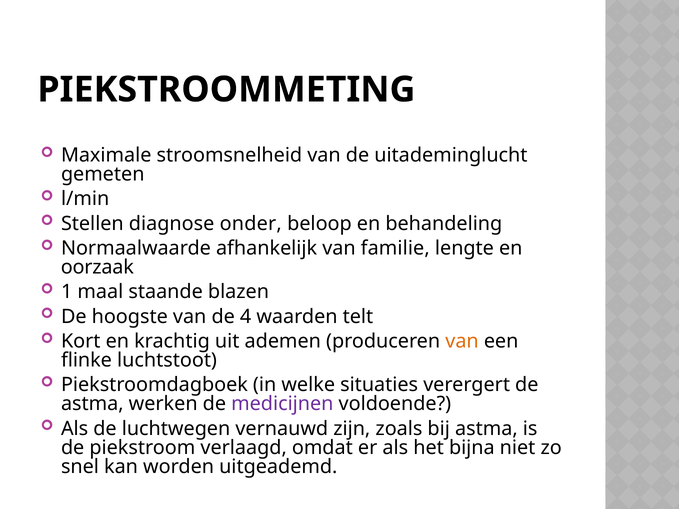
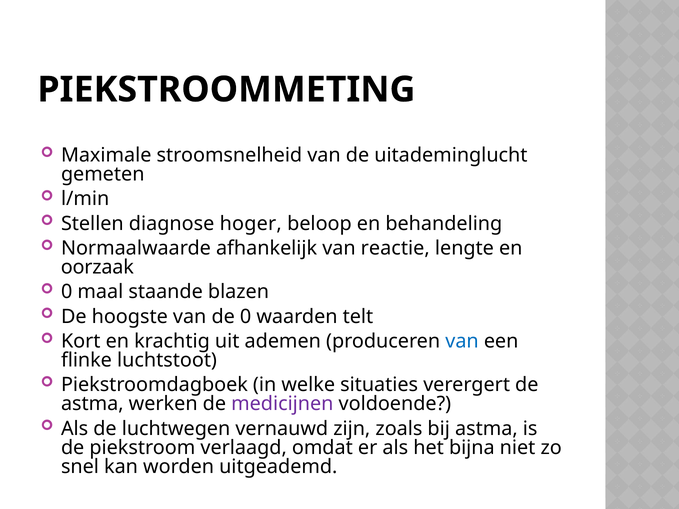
onder: onder -> hoger
familie: familie -> reactie
1 at (67, 292): 1 -> 0
de 4: 4 -> 0
van at (462, 341) colour: orange -> blue
